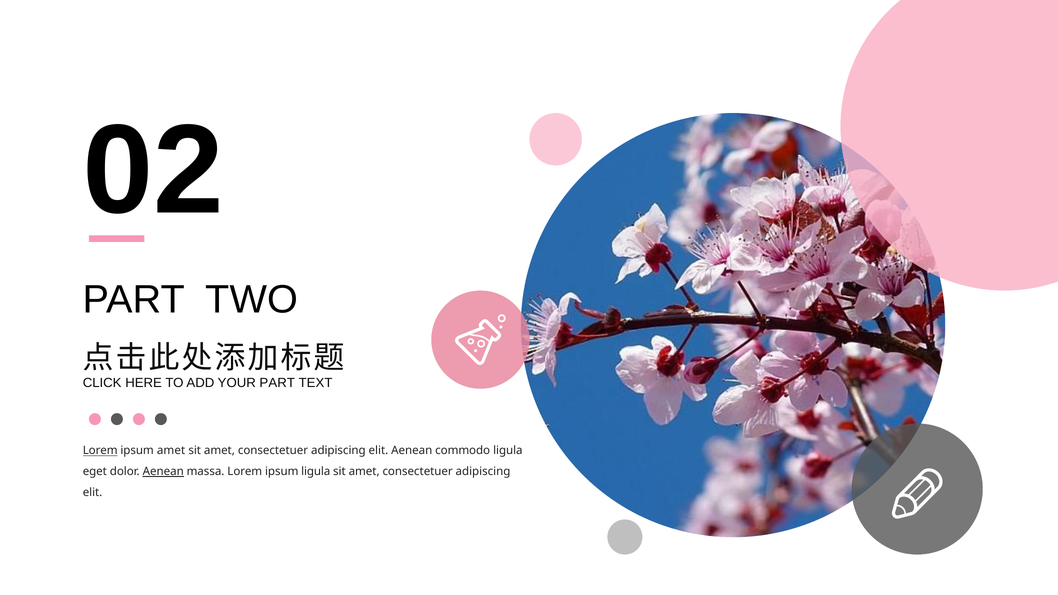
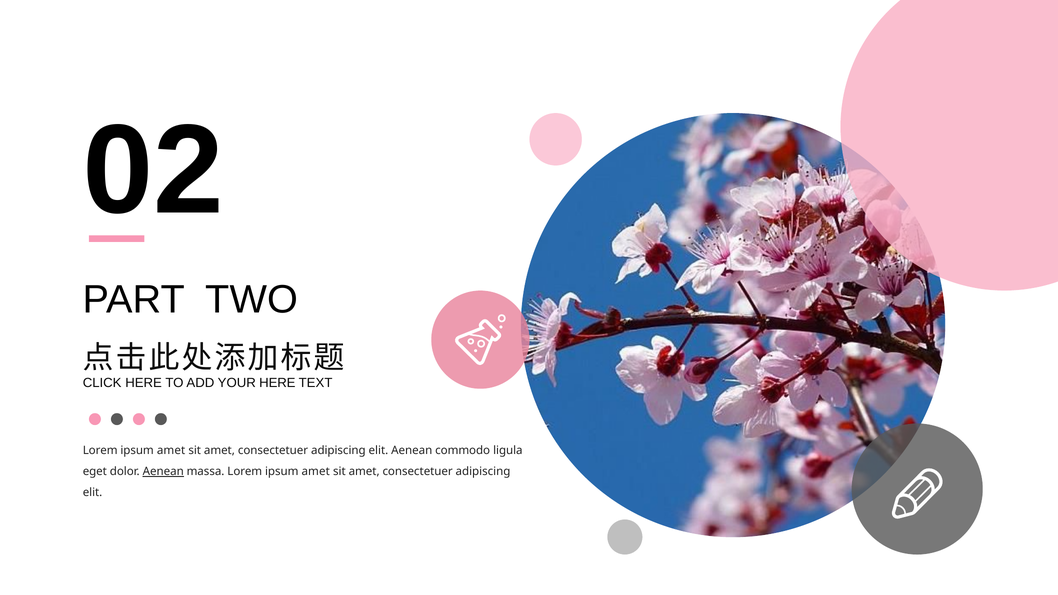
YOUR PART: PART -> HERE
Lorem at (100, 451) underline: present -> none
massa Lorem ipsum ligula: ligula -> amet
